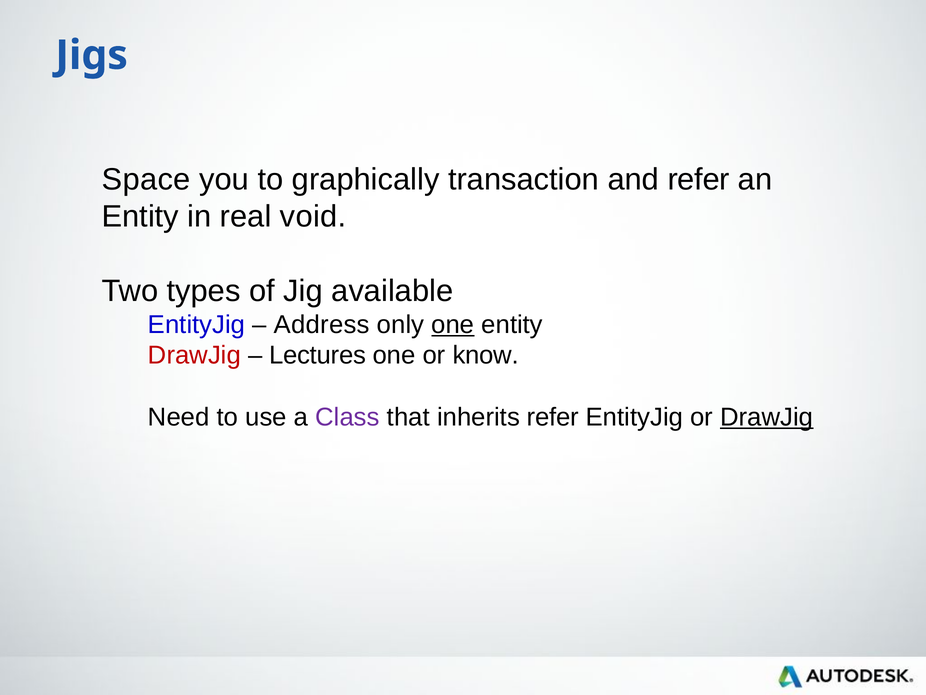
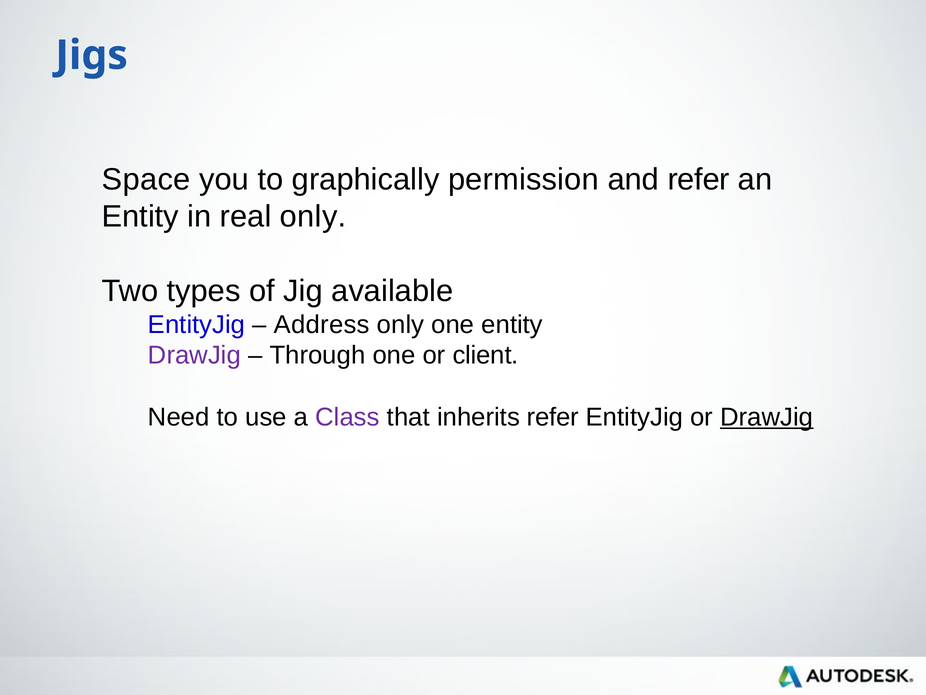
transaction: transaction -> permission
real void: void -> only
one at (453, 324) underline: present -> none
DrawJig at (194, 355) colour: red -> purple
Lectures: Lectures -> Through
know: know -> client
